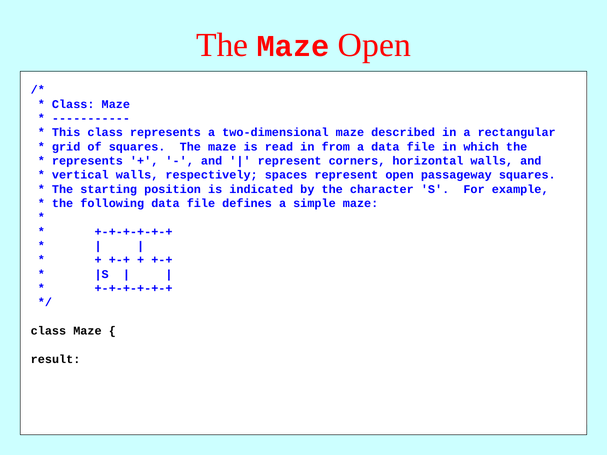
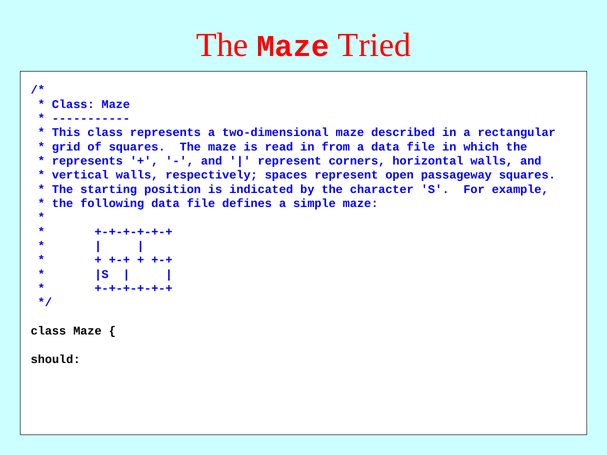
Maze Open: Open -> Tried
result: result -> should
